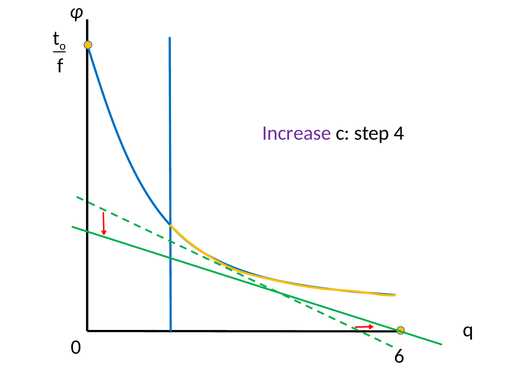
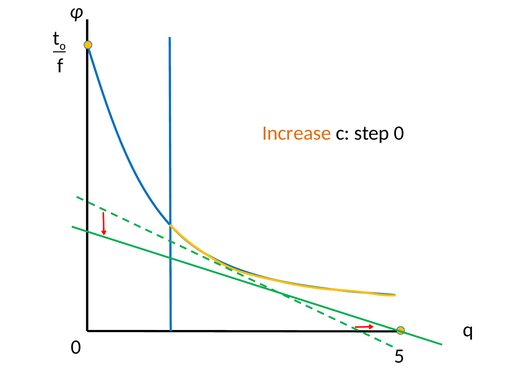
Increase colour: purple -> orange
step 4: 4 -> 0
6: 6 -> 5
